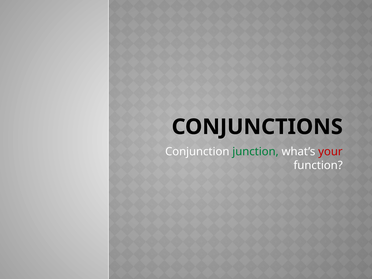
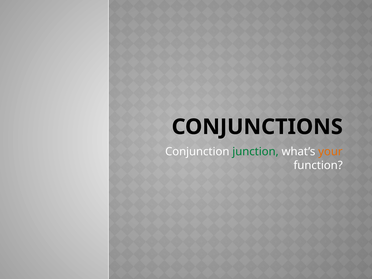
your colour: red -> orange
